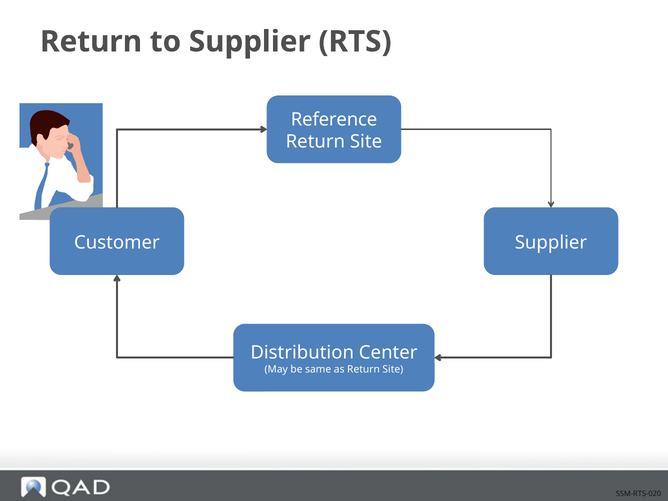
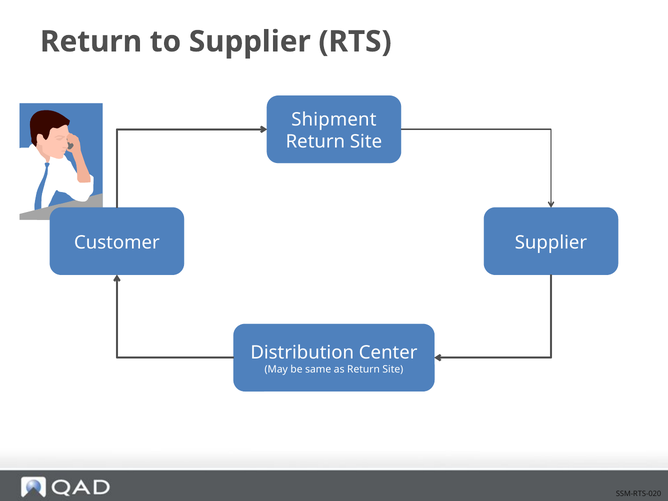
Reference: Reference -> Shipment
